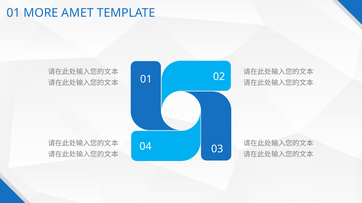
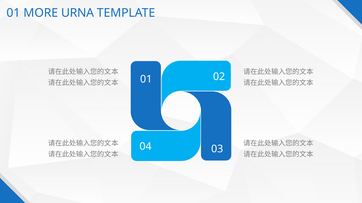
AMET: AMET -> URNA
